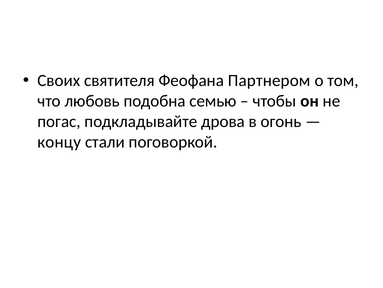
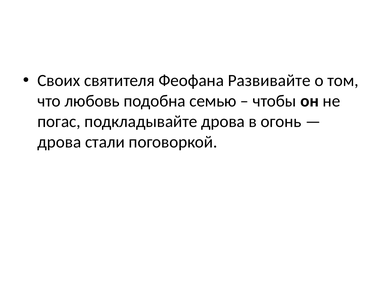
Партнером: Партнером -> Развивайте
концу at (59, 142): концу -> дрова
